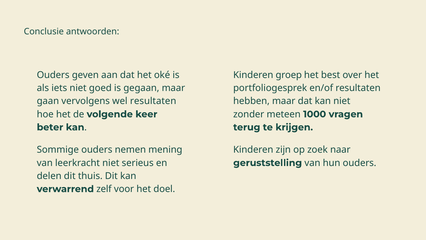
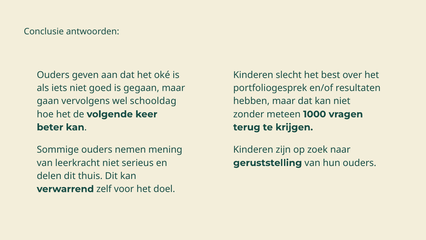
groep: groep -> slecht
wel resultaten: resultaten -> schooldag
